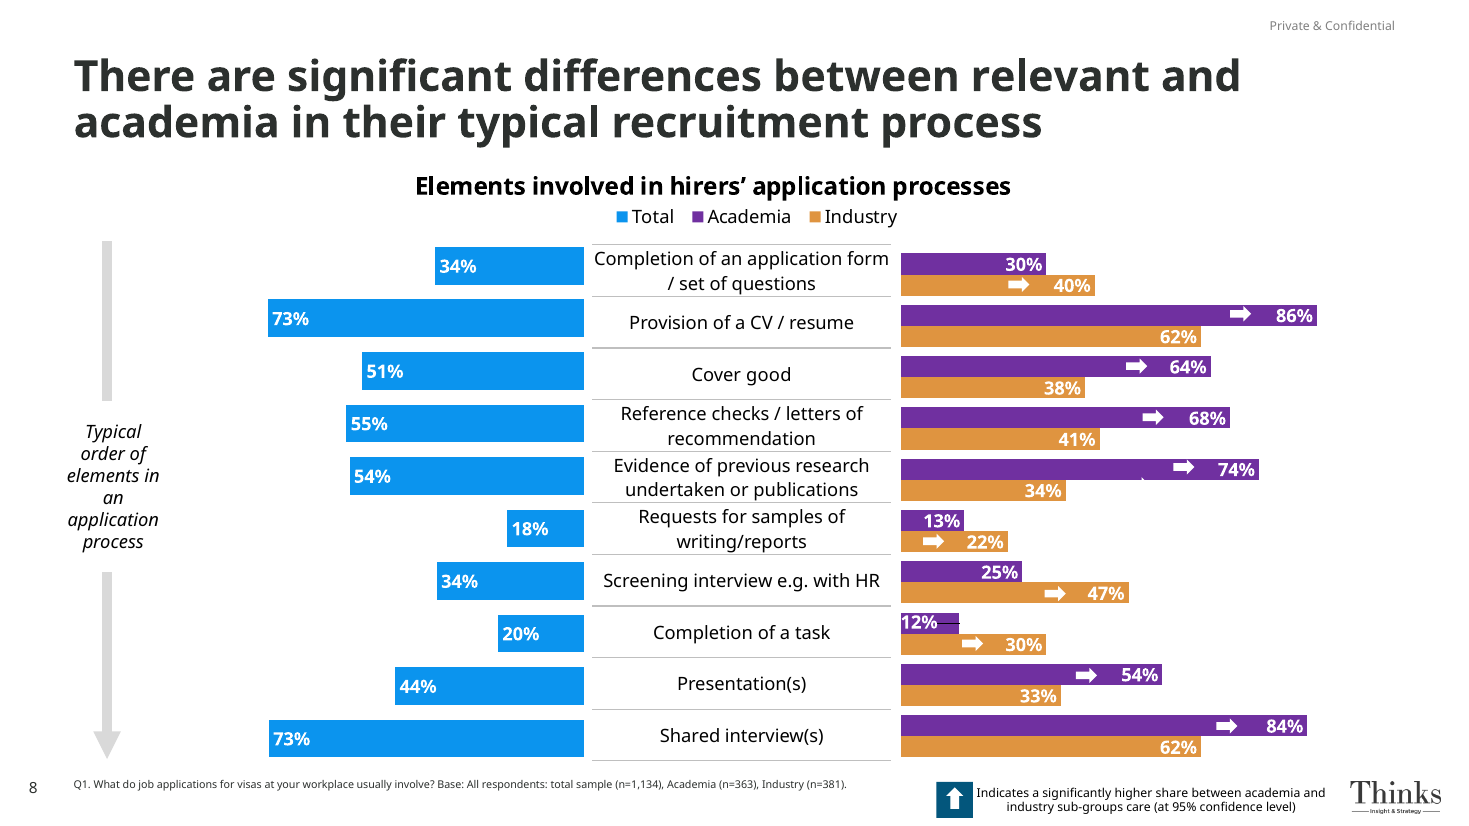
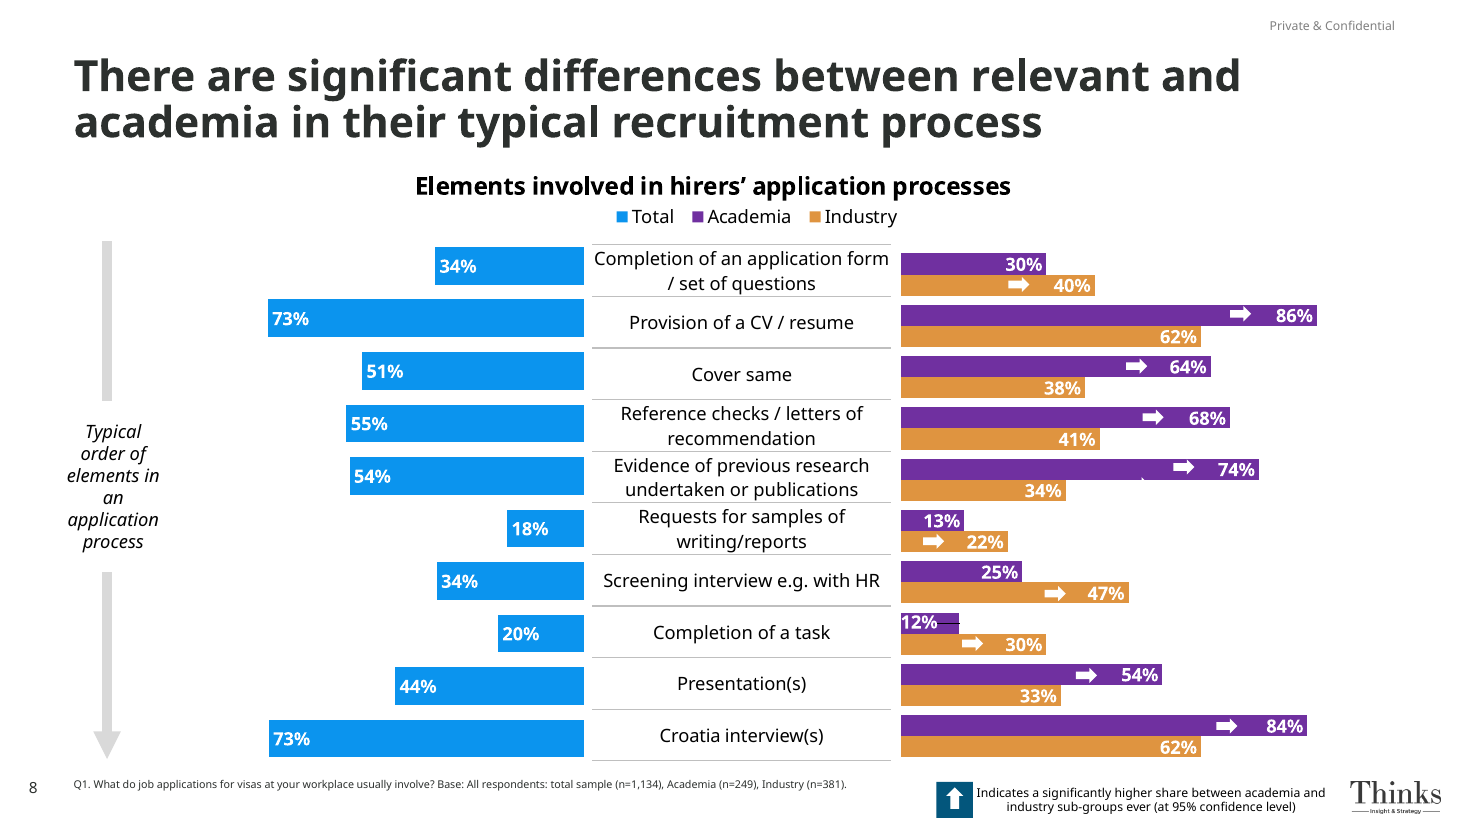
good: good -> same
Shared: Shared -> Croatia
n=363: n=363 -> n=249
care: care -> ever
